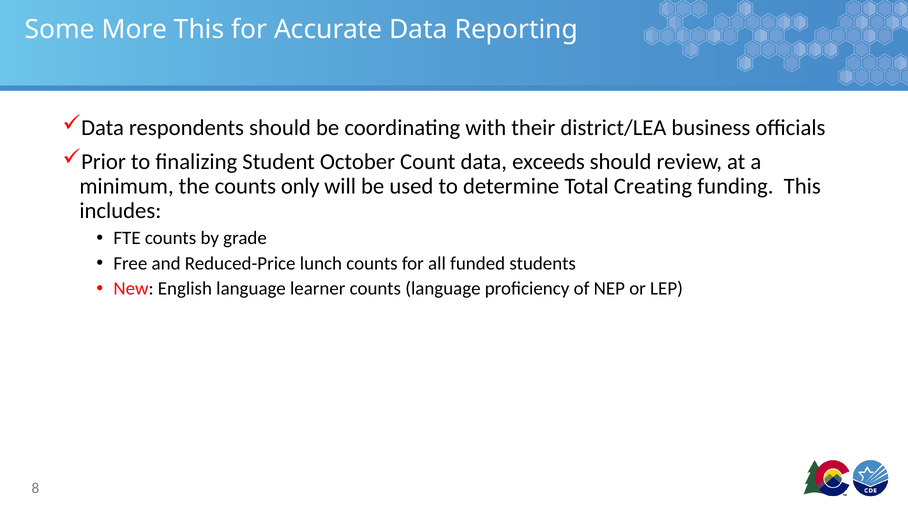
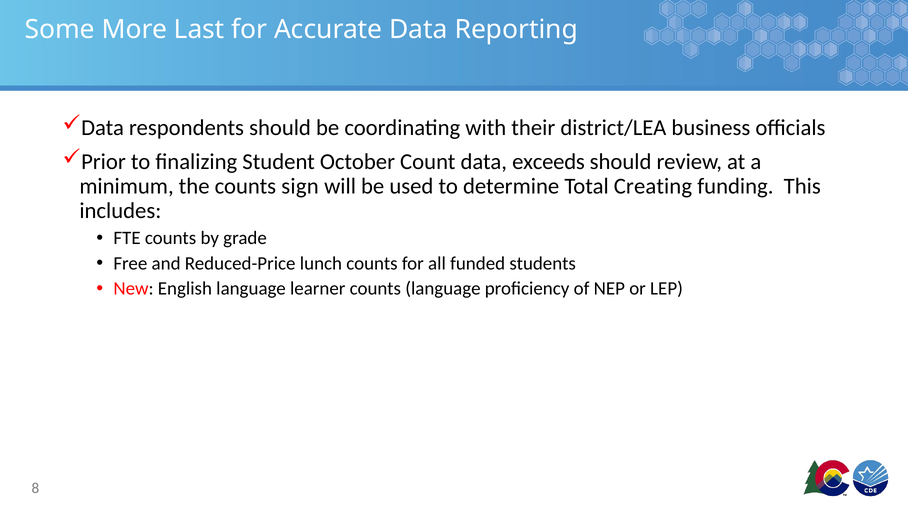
More This: This -> Last
only: only -> sign
